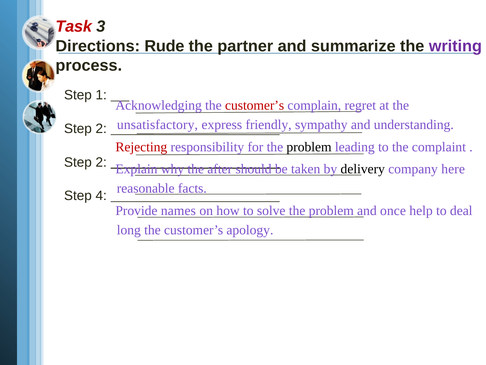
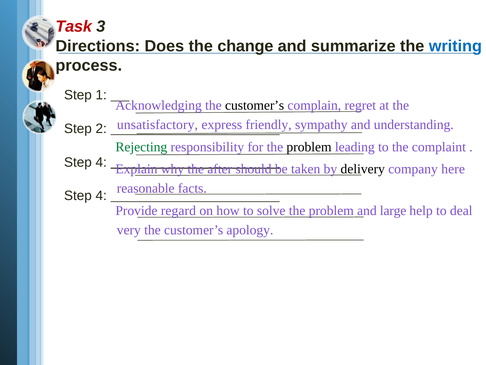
Rude: Rude -> Does
partner: partner -> change
writing colour: purple -> blue
customer’s at (255, 105) colour: red -> black
Rejecting colour: red -> green
2 at (101, 162): 2 -> 4
names: names -> regard
once: once -> large
long: long -> very
